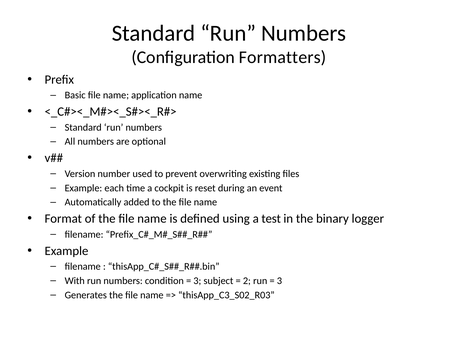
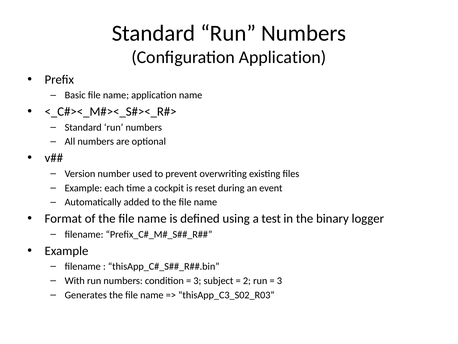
Configuration Formatters: Formatters -> Application
